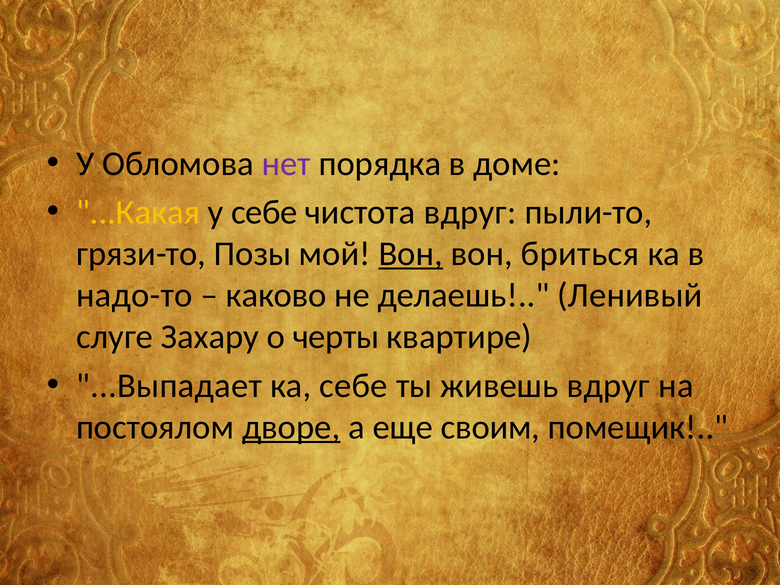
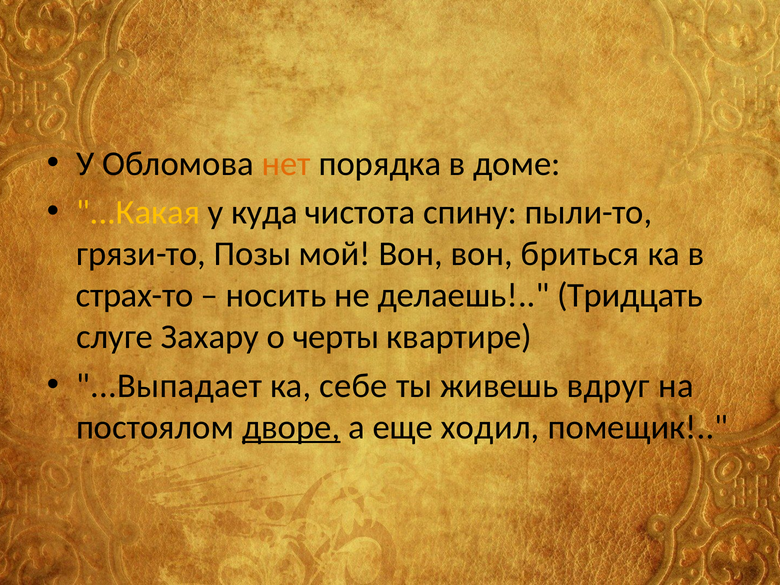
нет colour: purple -> orange
у себе: себе -> куда
чистота вдруг: вдруг -> спину
Вон at (411, 254) underline: present -> none
надо-то: надо-то -> страх-то
каково: каково -> носить
Ленивый: Ленивый -> Тридцать
своим: своим -> ходил
